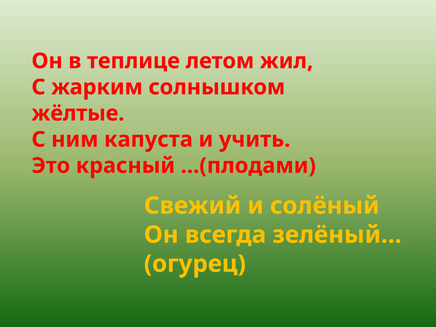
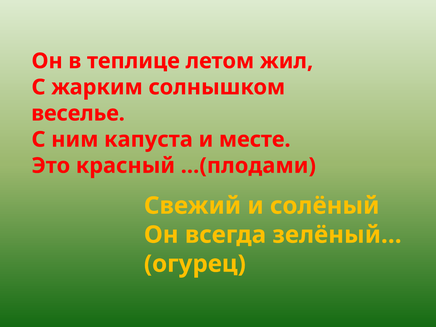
жёлтые: жёлтые -> веселье
учить: учить -> месте
